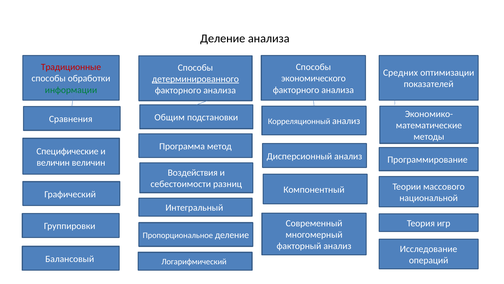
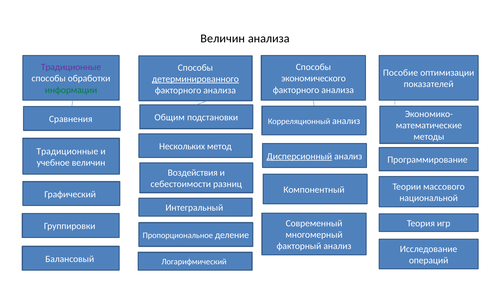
Деление at (223, 39): Деление -> Величин
Традиционные at (71, 67) colour: red -> purple
Средних: Средних -> Пособие
Программа: Программа -> Нескольких
Специфические at (67, 151): Специфические -> Традиционные
Дисперсионный underline: none -> present
величин at (53, 162): величин -> учебное
